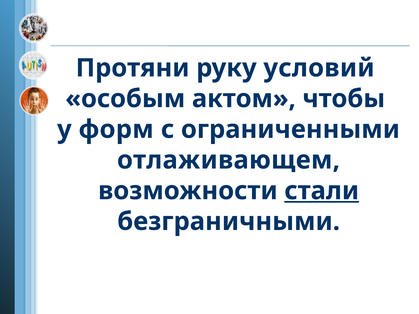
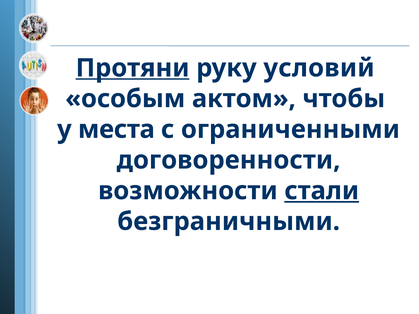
Протяни underline: none -> present
форм: форм -> места
отлаживающем: отлаживающем -> договоренности
